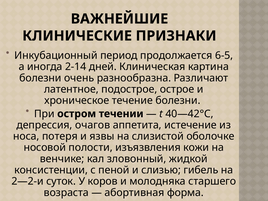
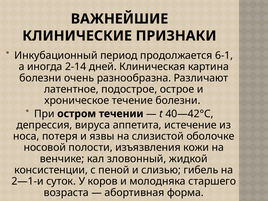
6-5: 6-5 -> 6-1
очагов: очагов -> вируса
2—2-и: 2—2-и -> 2—1-и
